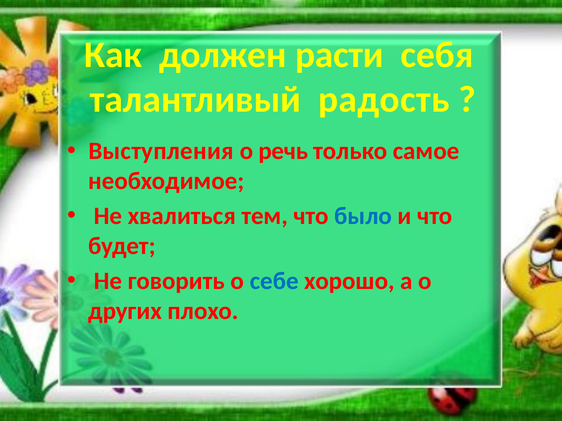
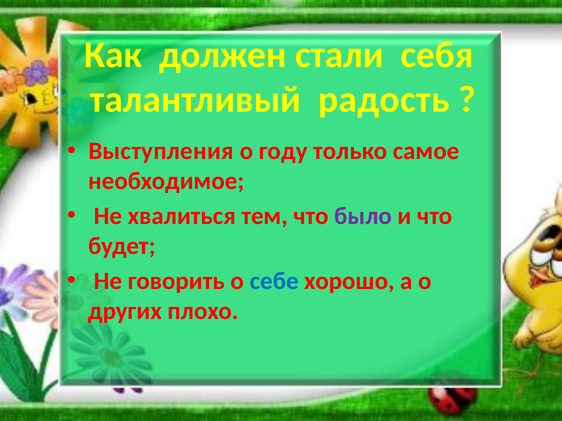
расти: расти -> стали
речь: речь -> году
было colour: blue -> purple
